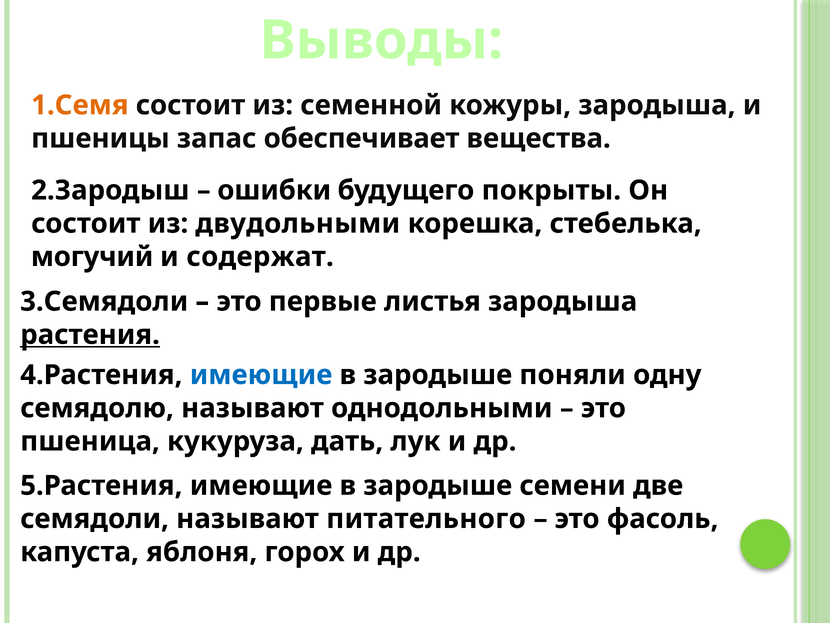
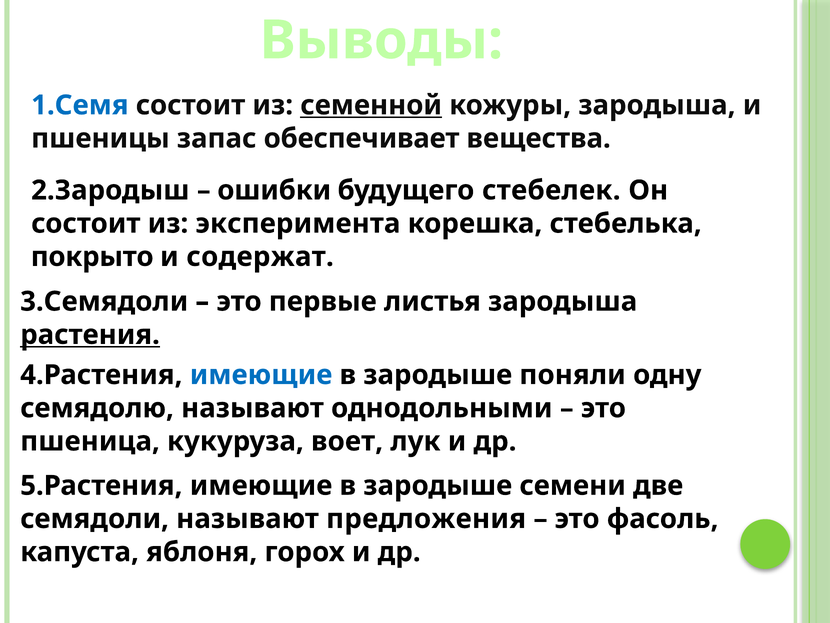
1.Семя colour: orange -> blue
семенной underline: none -> present
покрыты: покрыты -> стебелек
двудольными: двудольными -> эксперимента
могучий: могучий -> покрыто
дать: дать -> воет
питательного: питательного -> предложения
